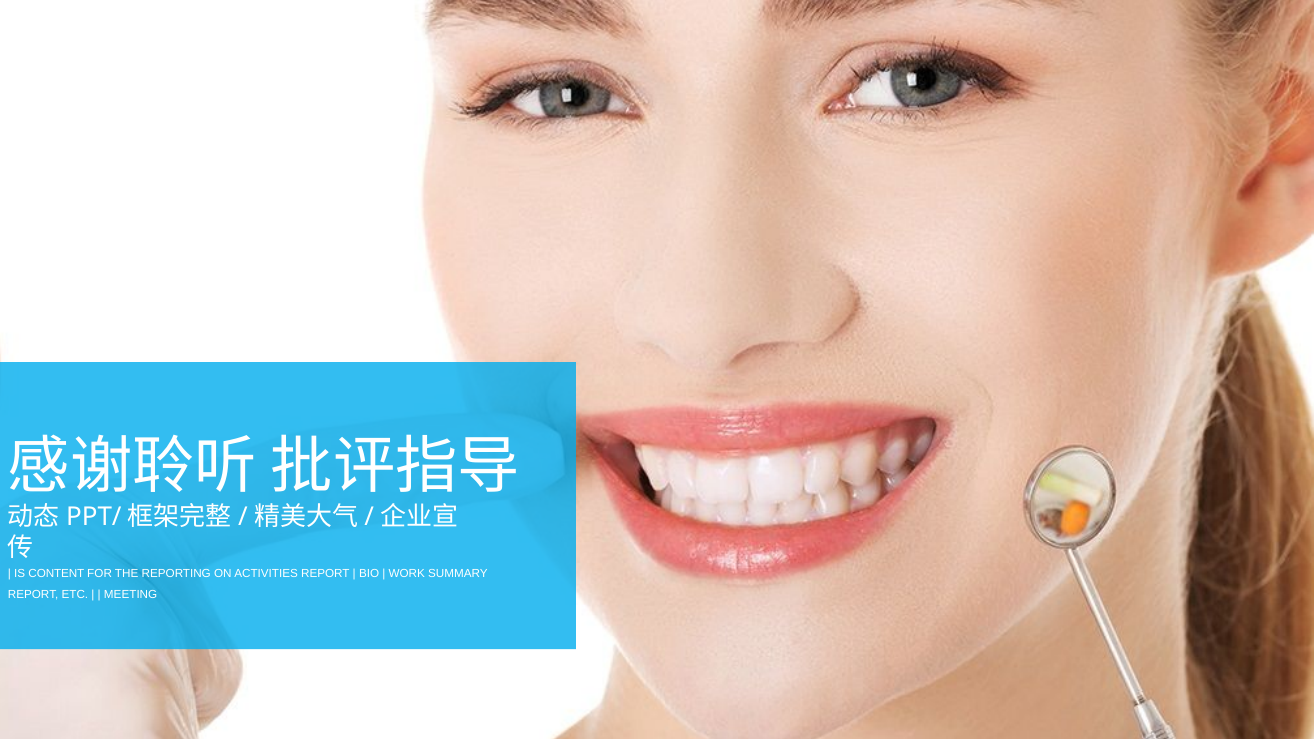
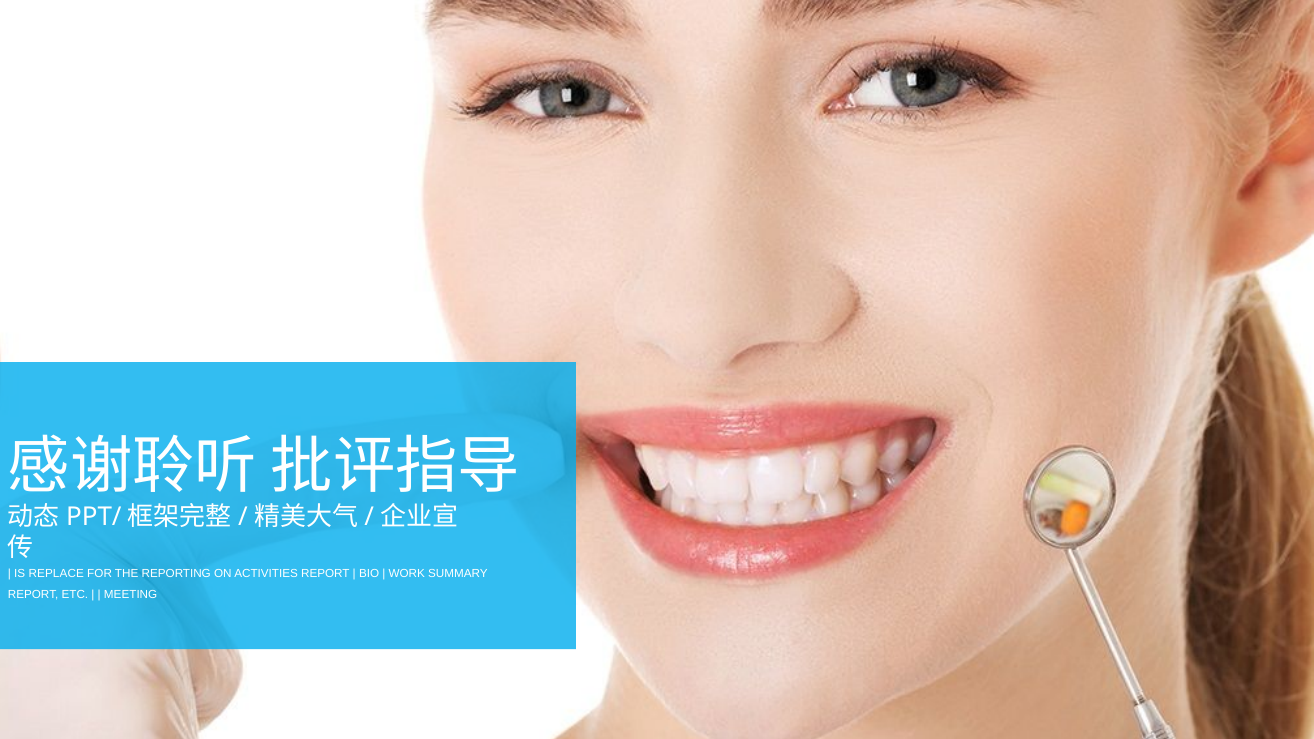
CONTENT: CONTENT -> REPLACE
